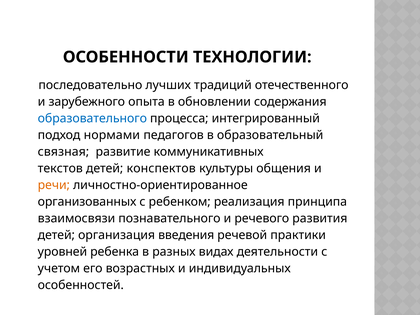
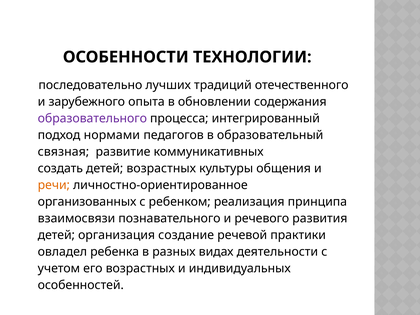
образовательного colour: blue -> purple
текстов: текстов -> создать
детей конспектов: конспектов -> возрастных
введения: введения -> создание
уровней: уровней -> овладел
